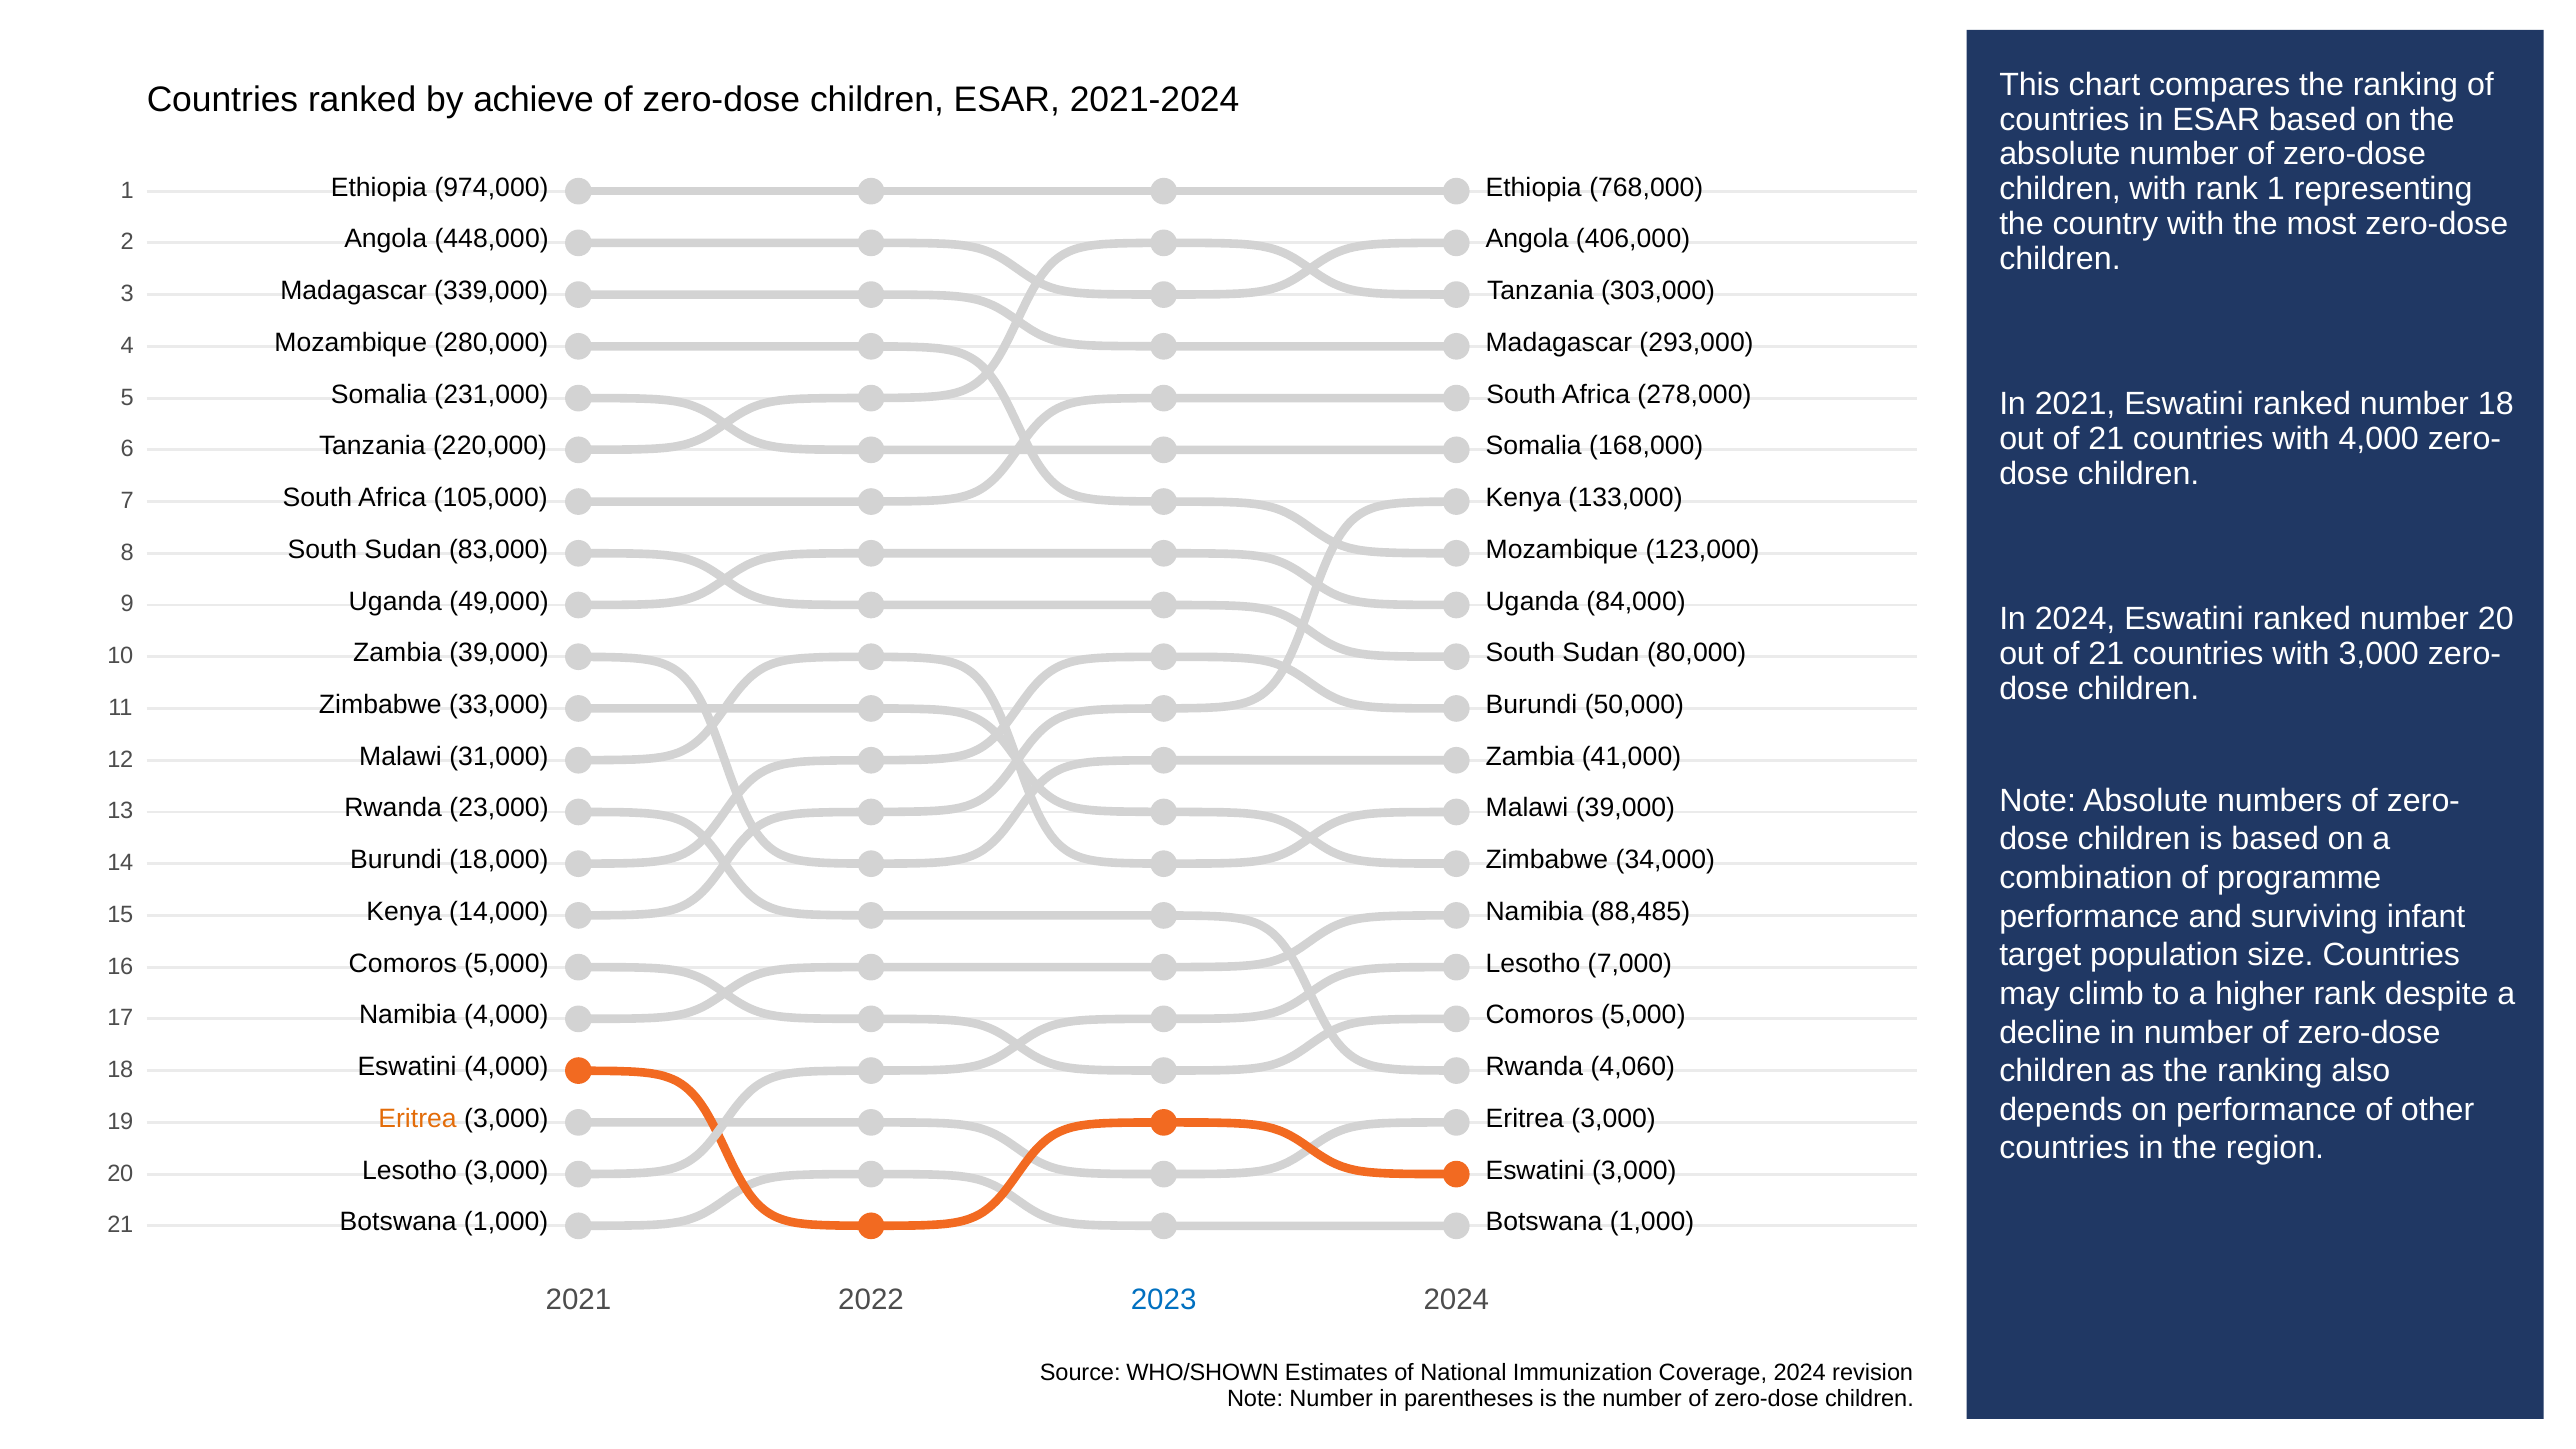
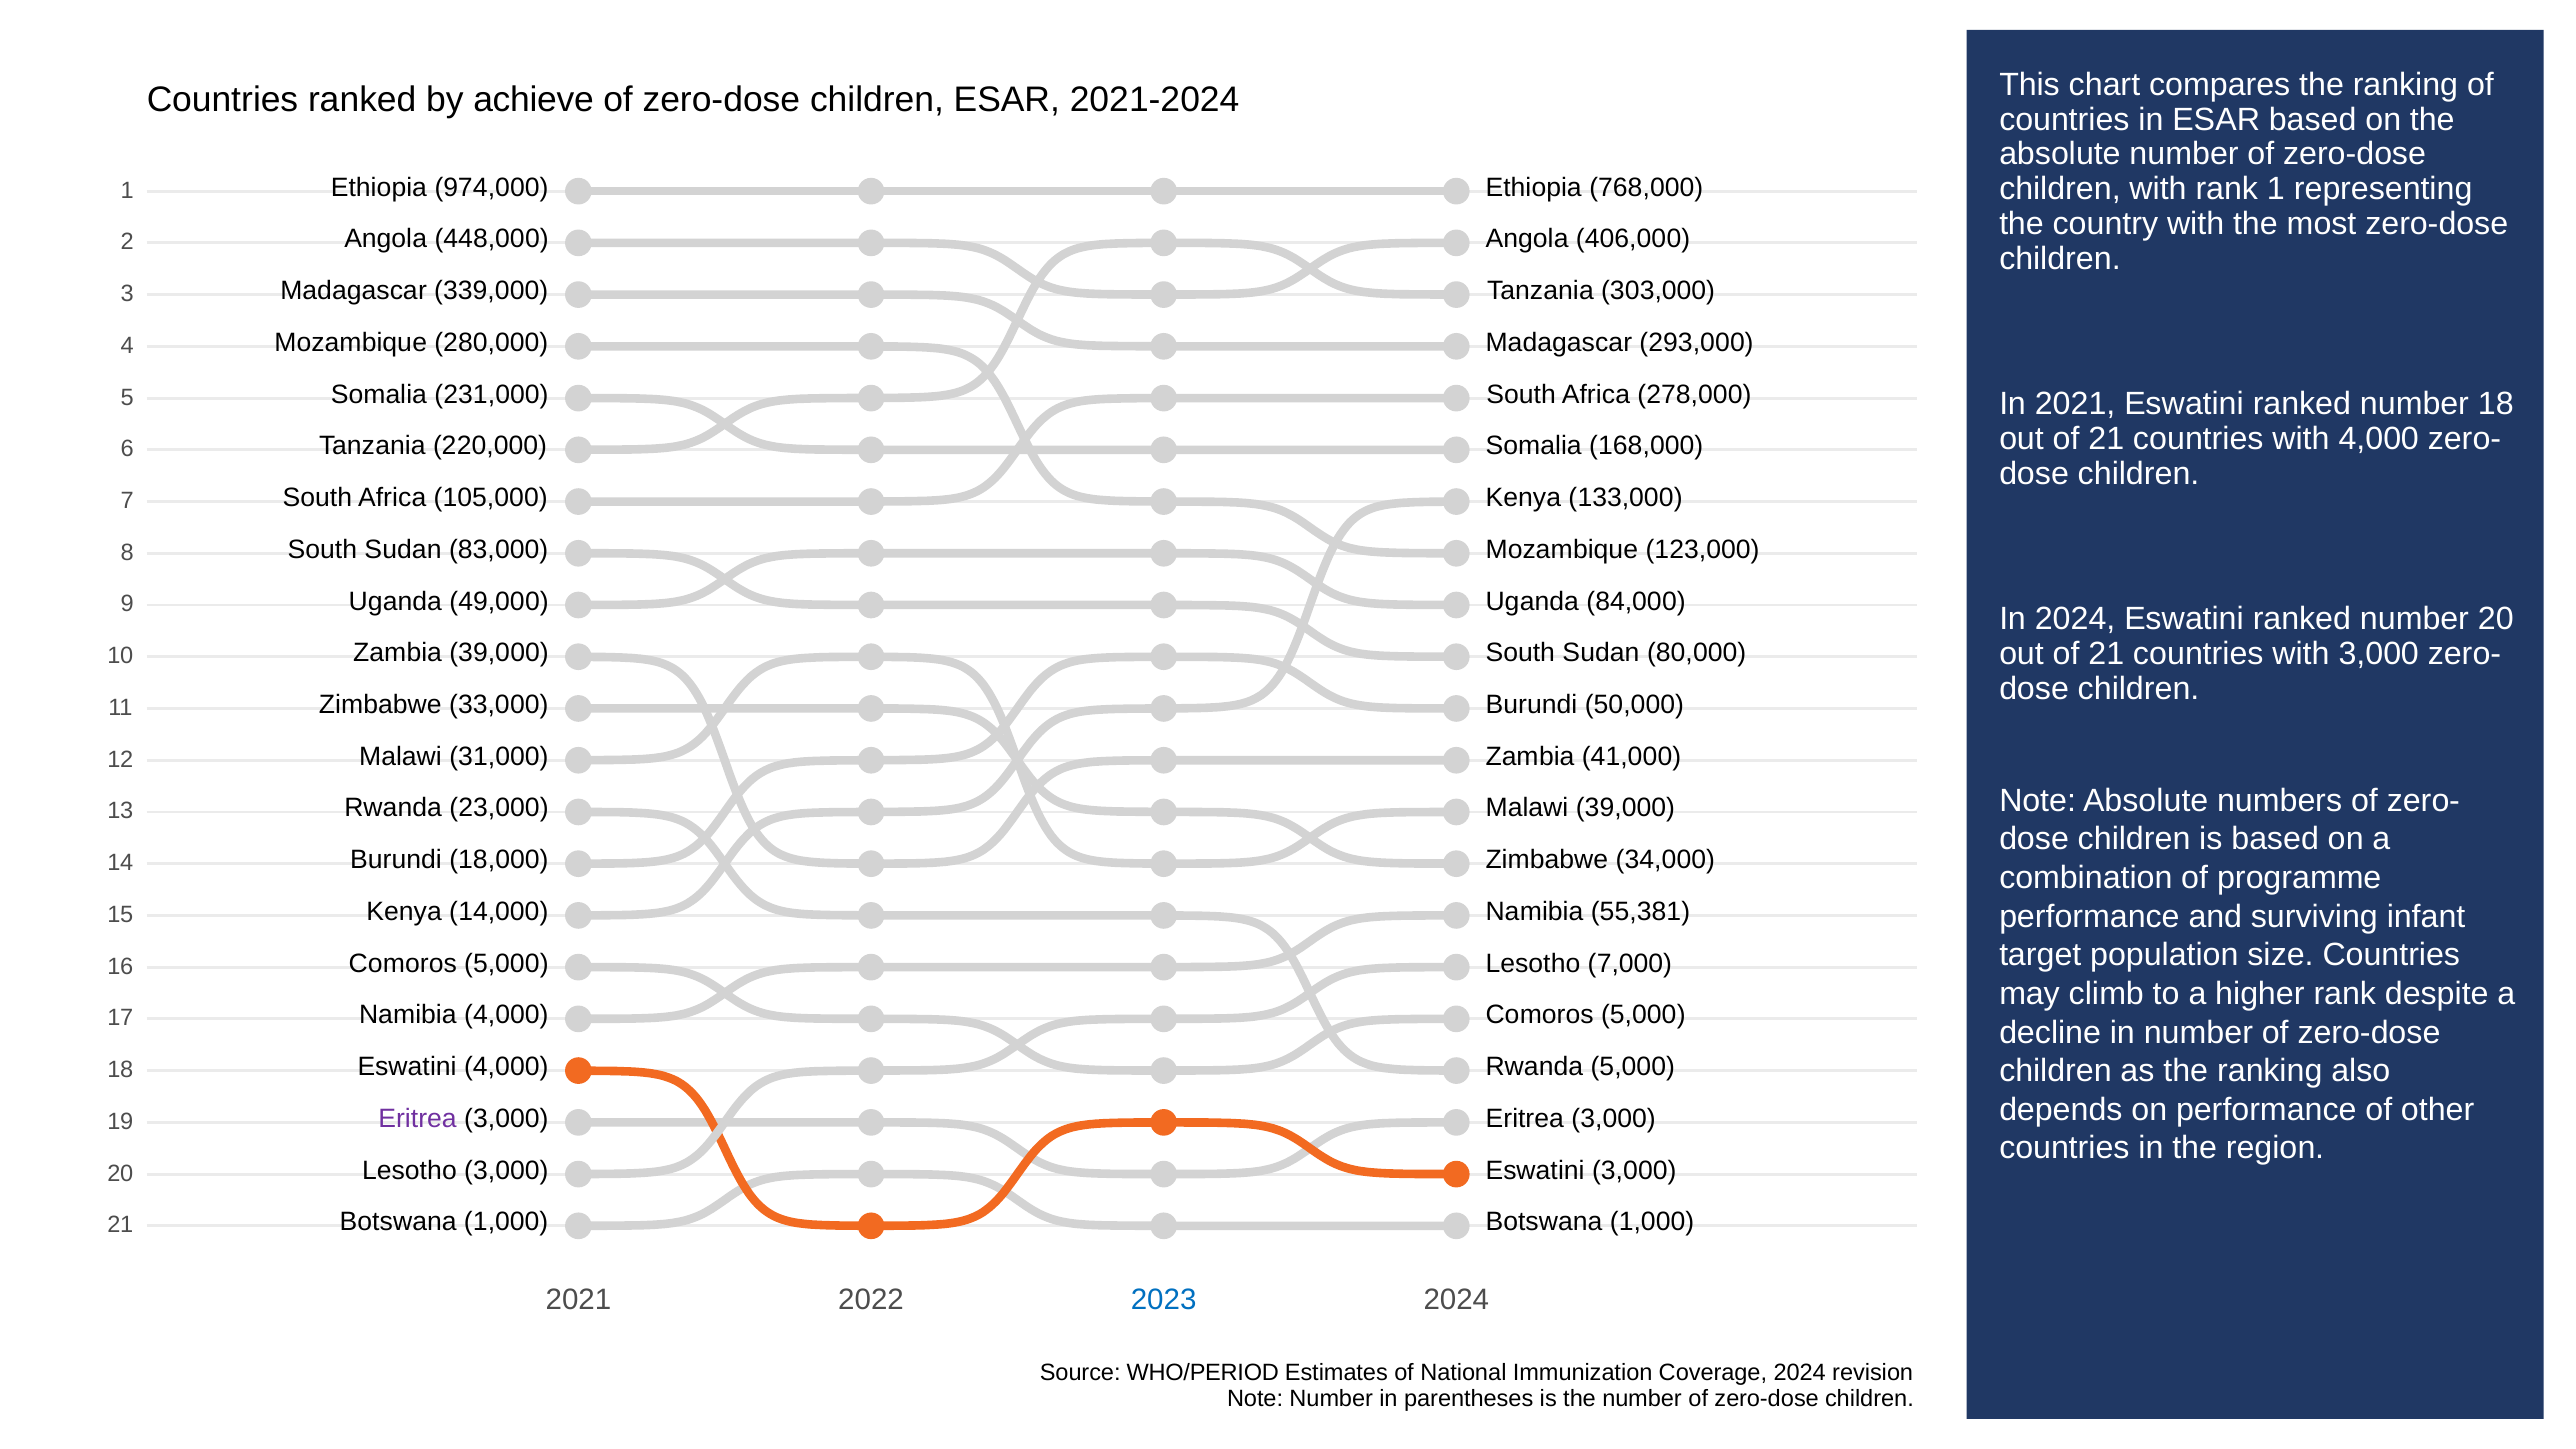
88,485: 88,485 -> 55,381
Rwanda 4,060: 4,060 -> 5,000
Eritrea at (418, 1119) colour: orange -> purple
WHO/SHOWN: WHO/SHOWN -> WHO/PERIOD
